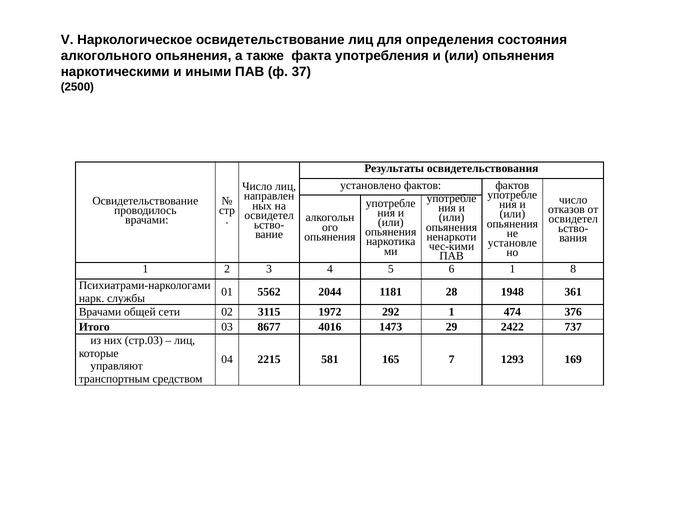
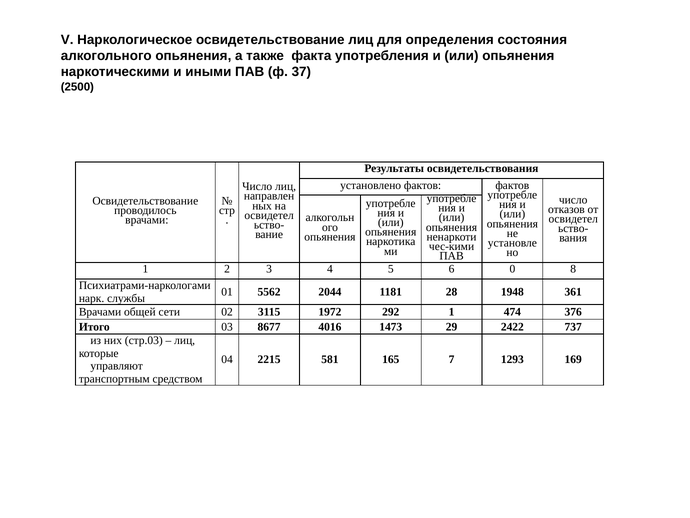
6 1: 1 -> 0
